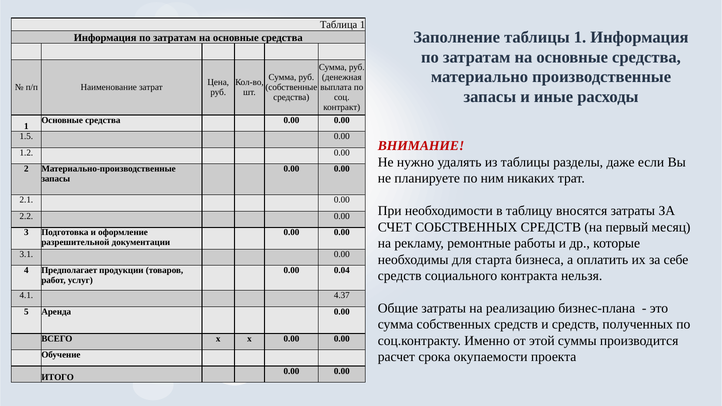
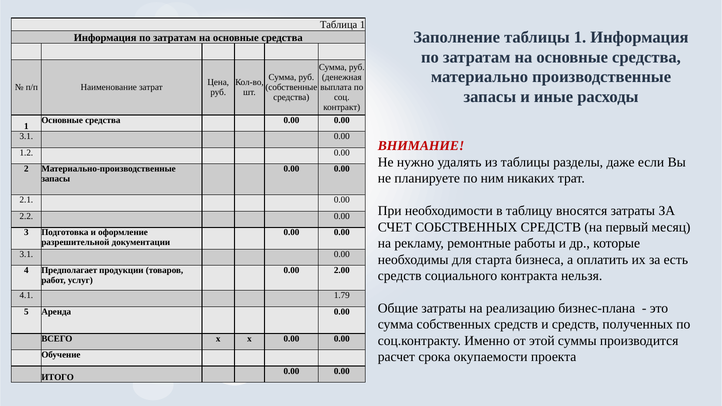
1.5 at (26, 136): 1.5 -> 3.1
себе: себе -> есть
0.04: 0.04 -> 2.00
4.37: 4.37 -> 1.79
